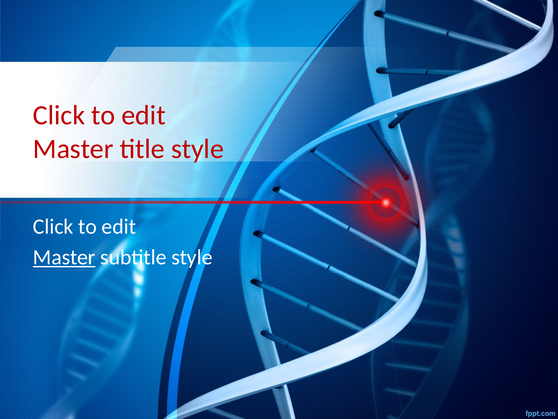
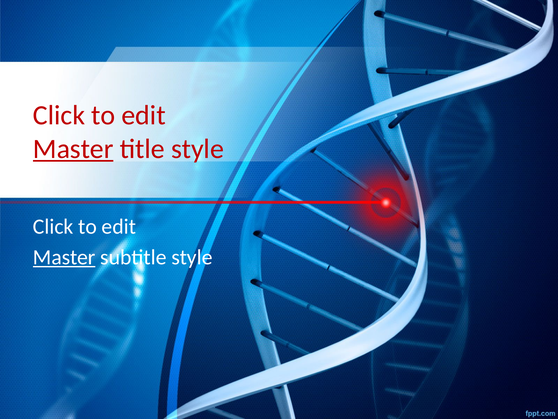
Master at (73, 149) underline: none -> present
